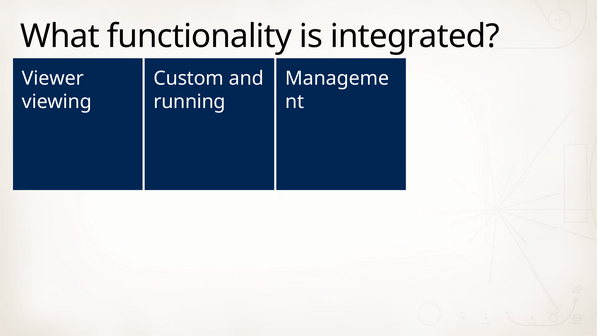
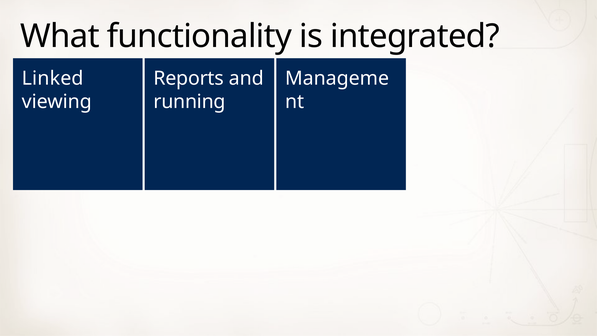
Viewer: Viewer -> Linked
Custom: Custom -> Reports
